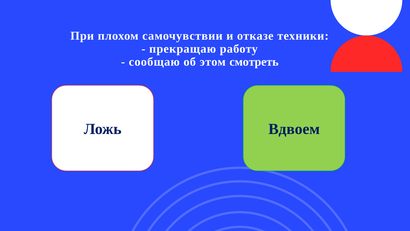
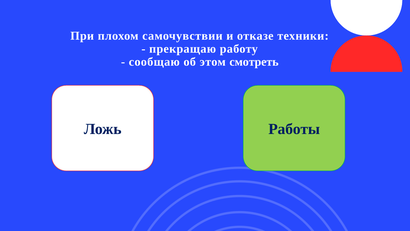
Вдвоем: Вдвоем -> Работы
